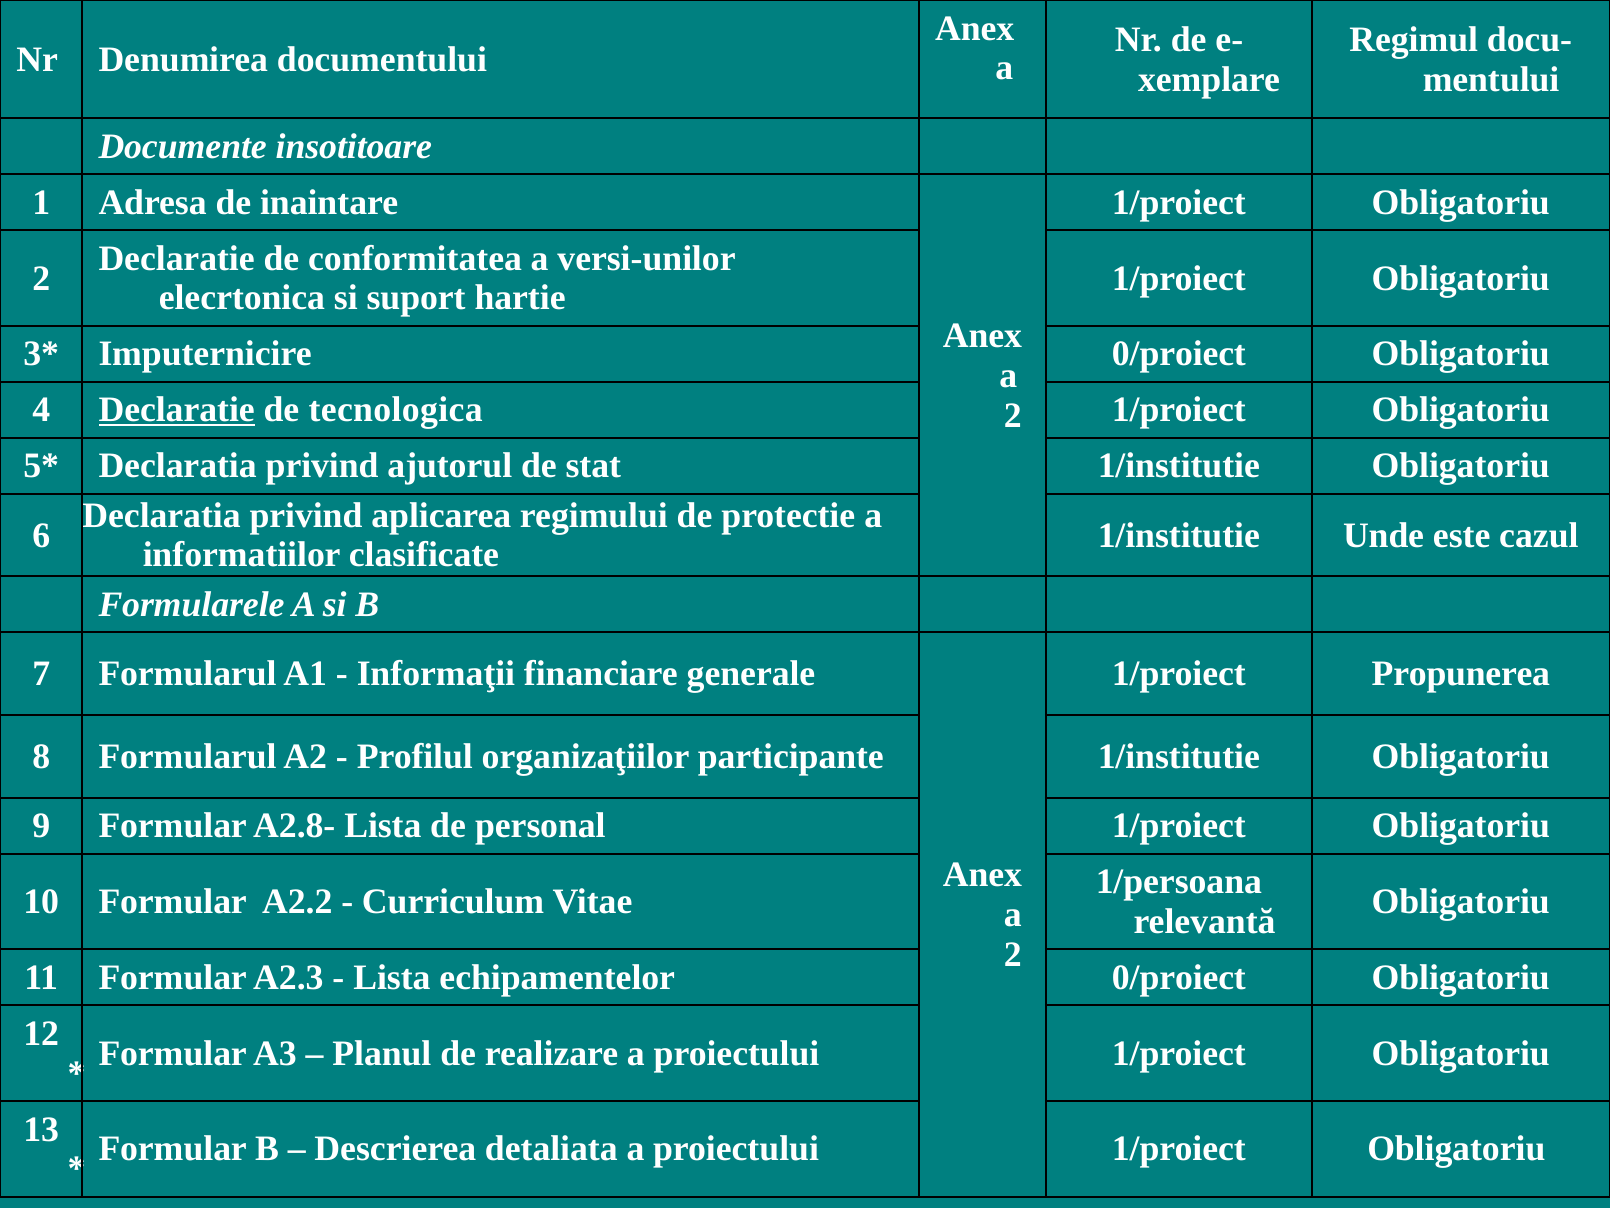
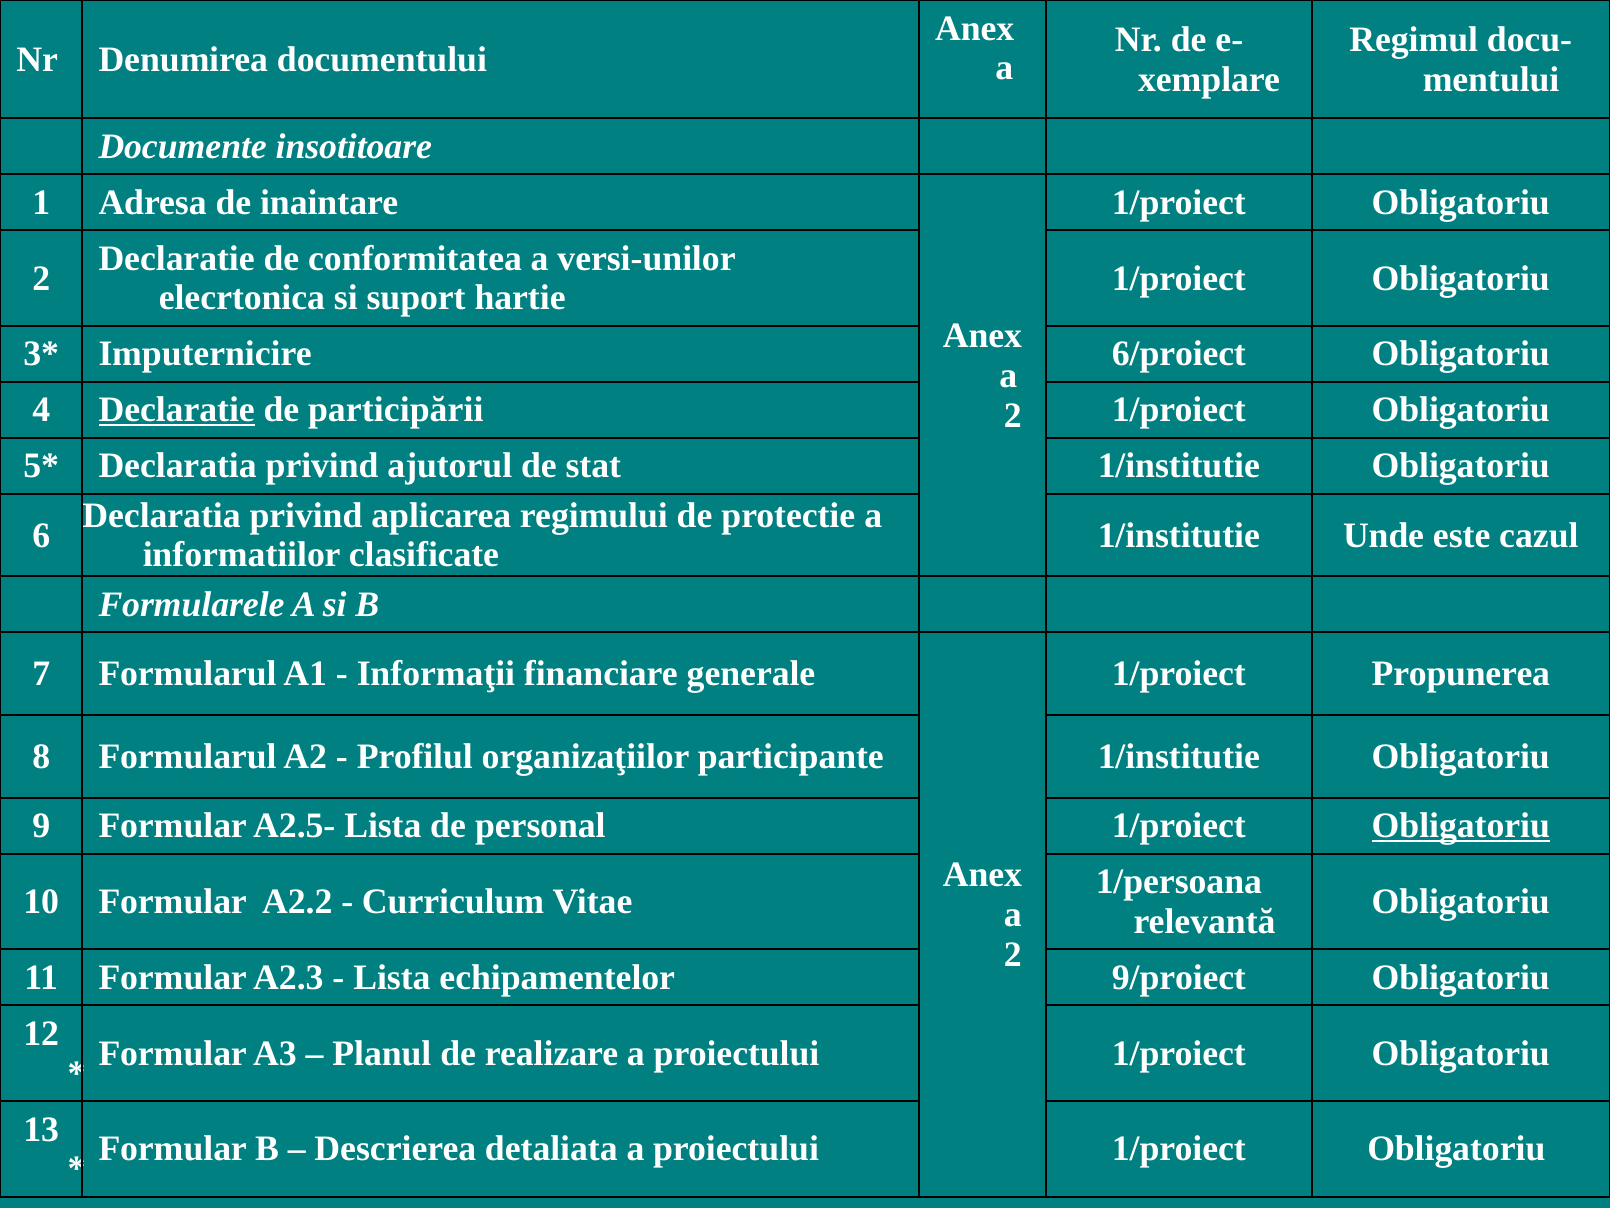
Imputernicire 0/proiect: 0/proiect -> 6/proiect
tecnologica: tecnologica -> participării
A2.8-: A2.8- -> A2.5-
Obligatoriu at (1461, 826) underline: none -> present
echipamentelor 0/proiect: 0/proiect -> 9/proiect
